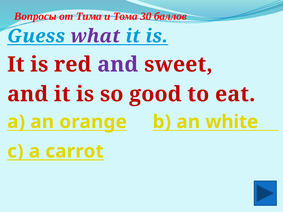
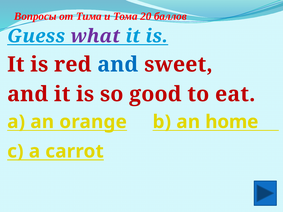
30: 30 -> 20
and at (118, 65) colour: purple -> blue
white: white -> home
